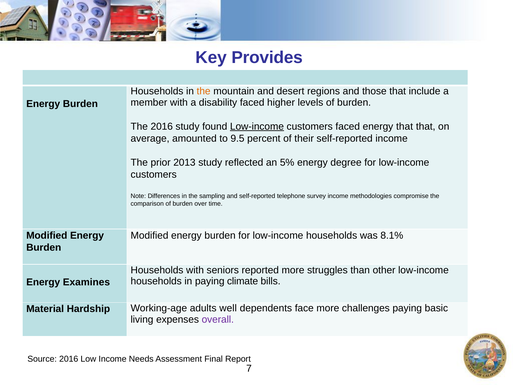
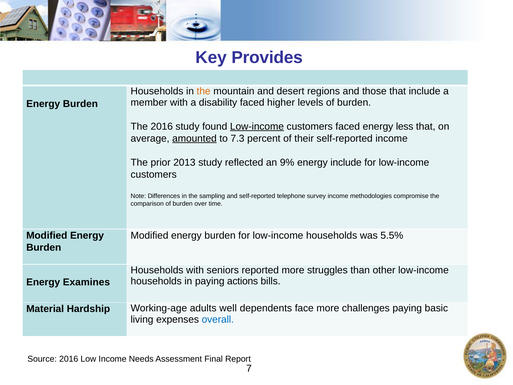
energy that: that -> less
amounted underline: none -> present
9.5: 9.5 -> 7.3
5%: 5% -> 9%
energy degree: degree -> include
8.1%: 8.1% -> 5.5%
climate: climate -> actions
overall colour: purple -> blue
